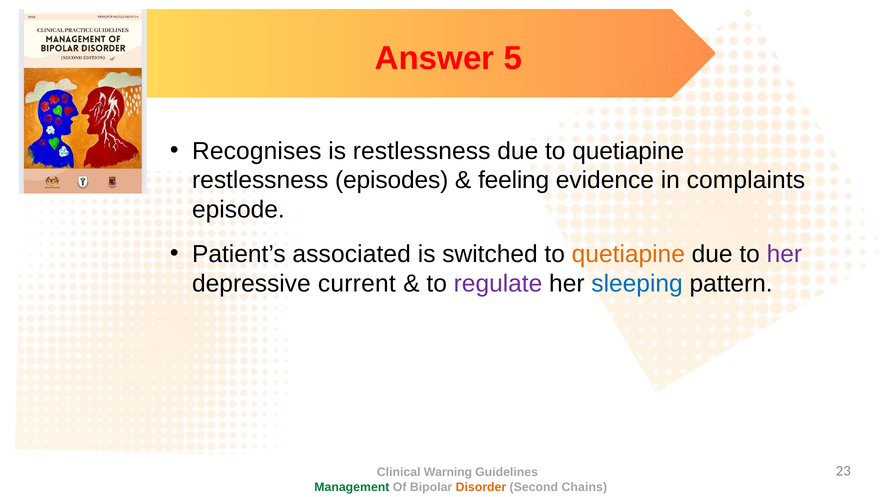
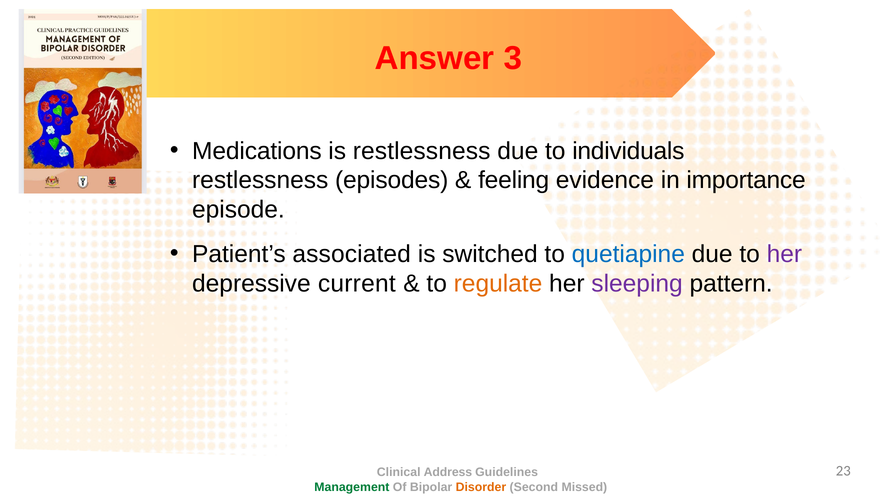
5: 5 -> 3
Recognises: Recognises -> Medications
due to quetiapine: quetiapine -> individuals
complaints: complaints -> importance
quetiapine at (628, 254) colour: orange -> blue
regulate colour: purple -> orange
sleeping colour: blue -> purple
Warning: Warning -> Address
Chains: Chains -> Missed
